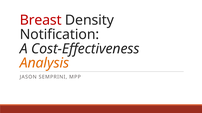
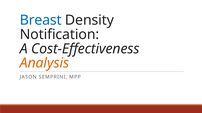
Breast colour: red -> blue
